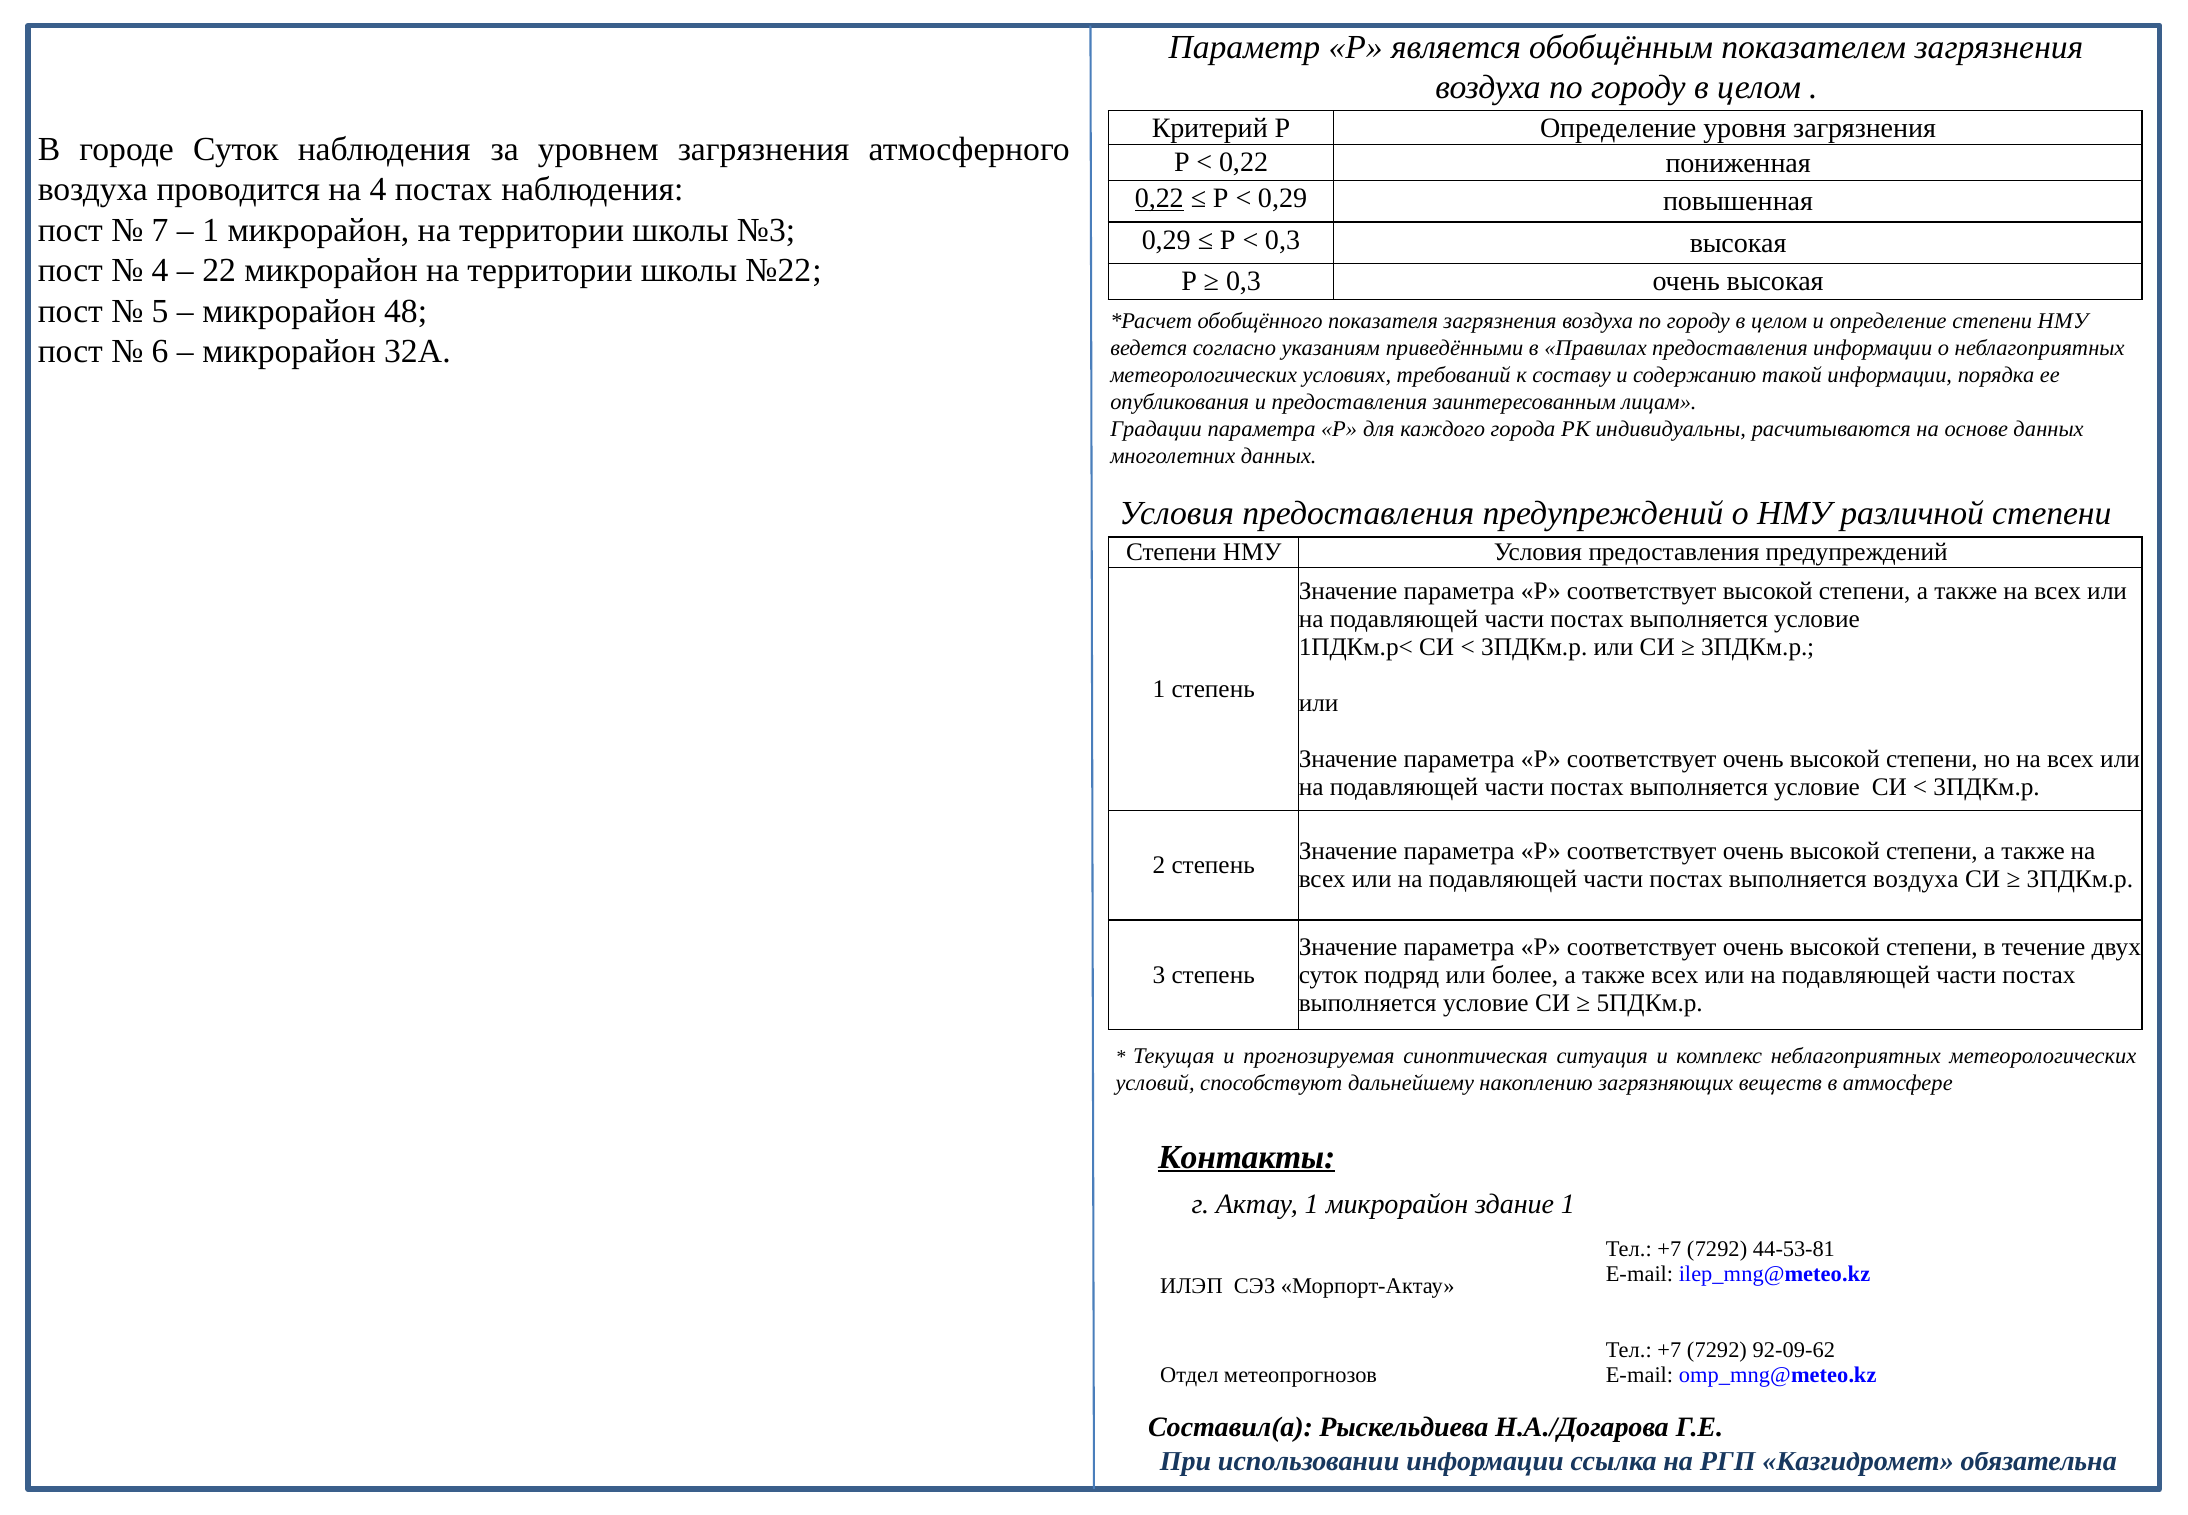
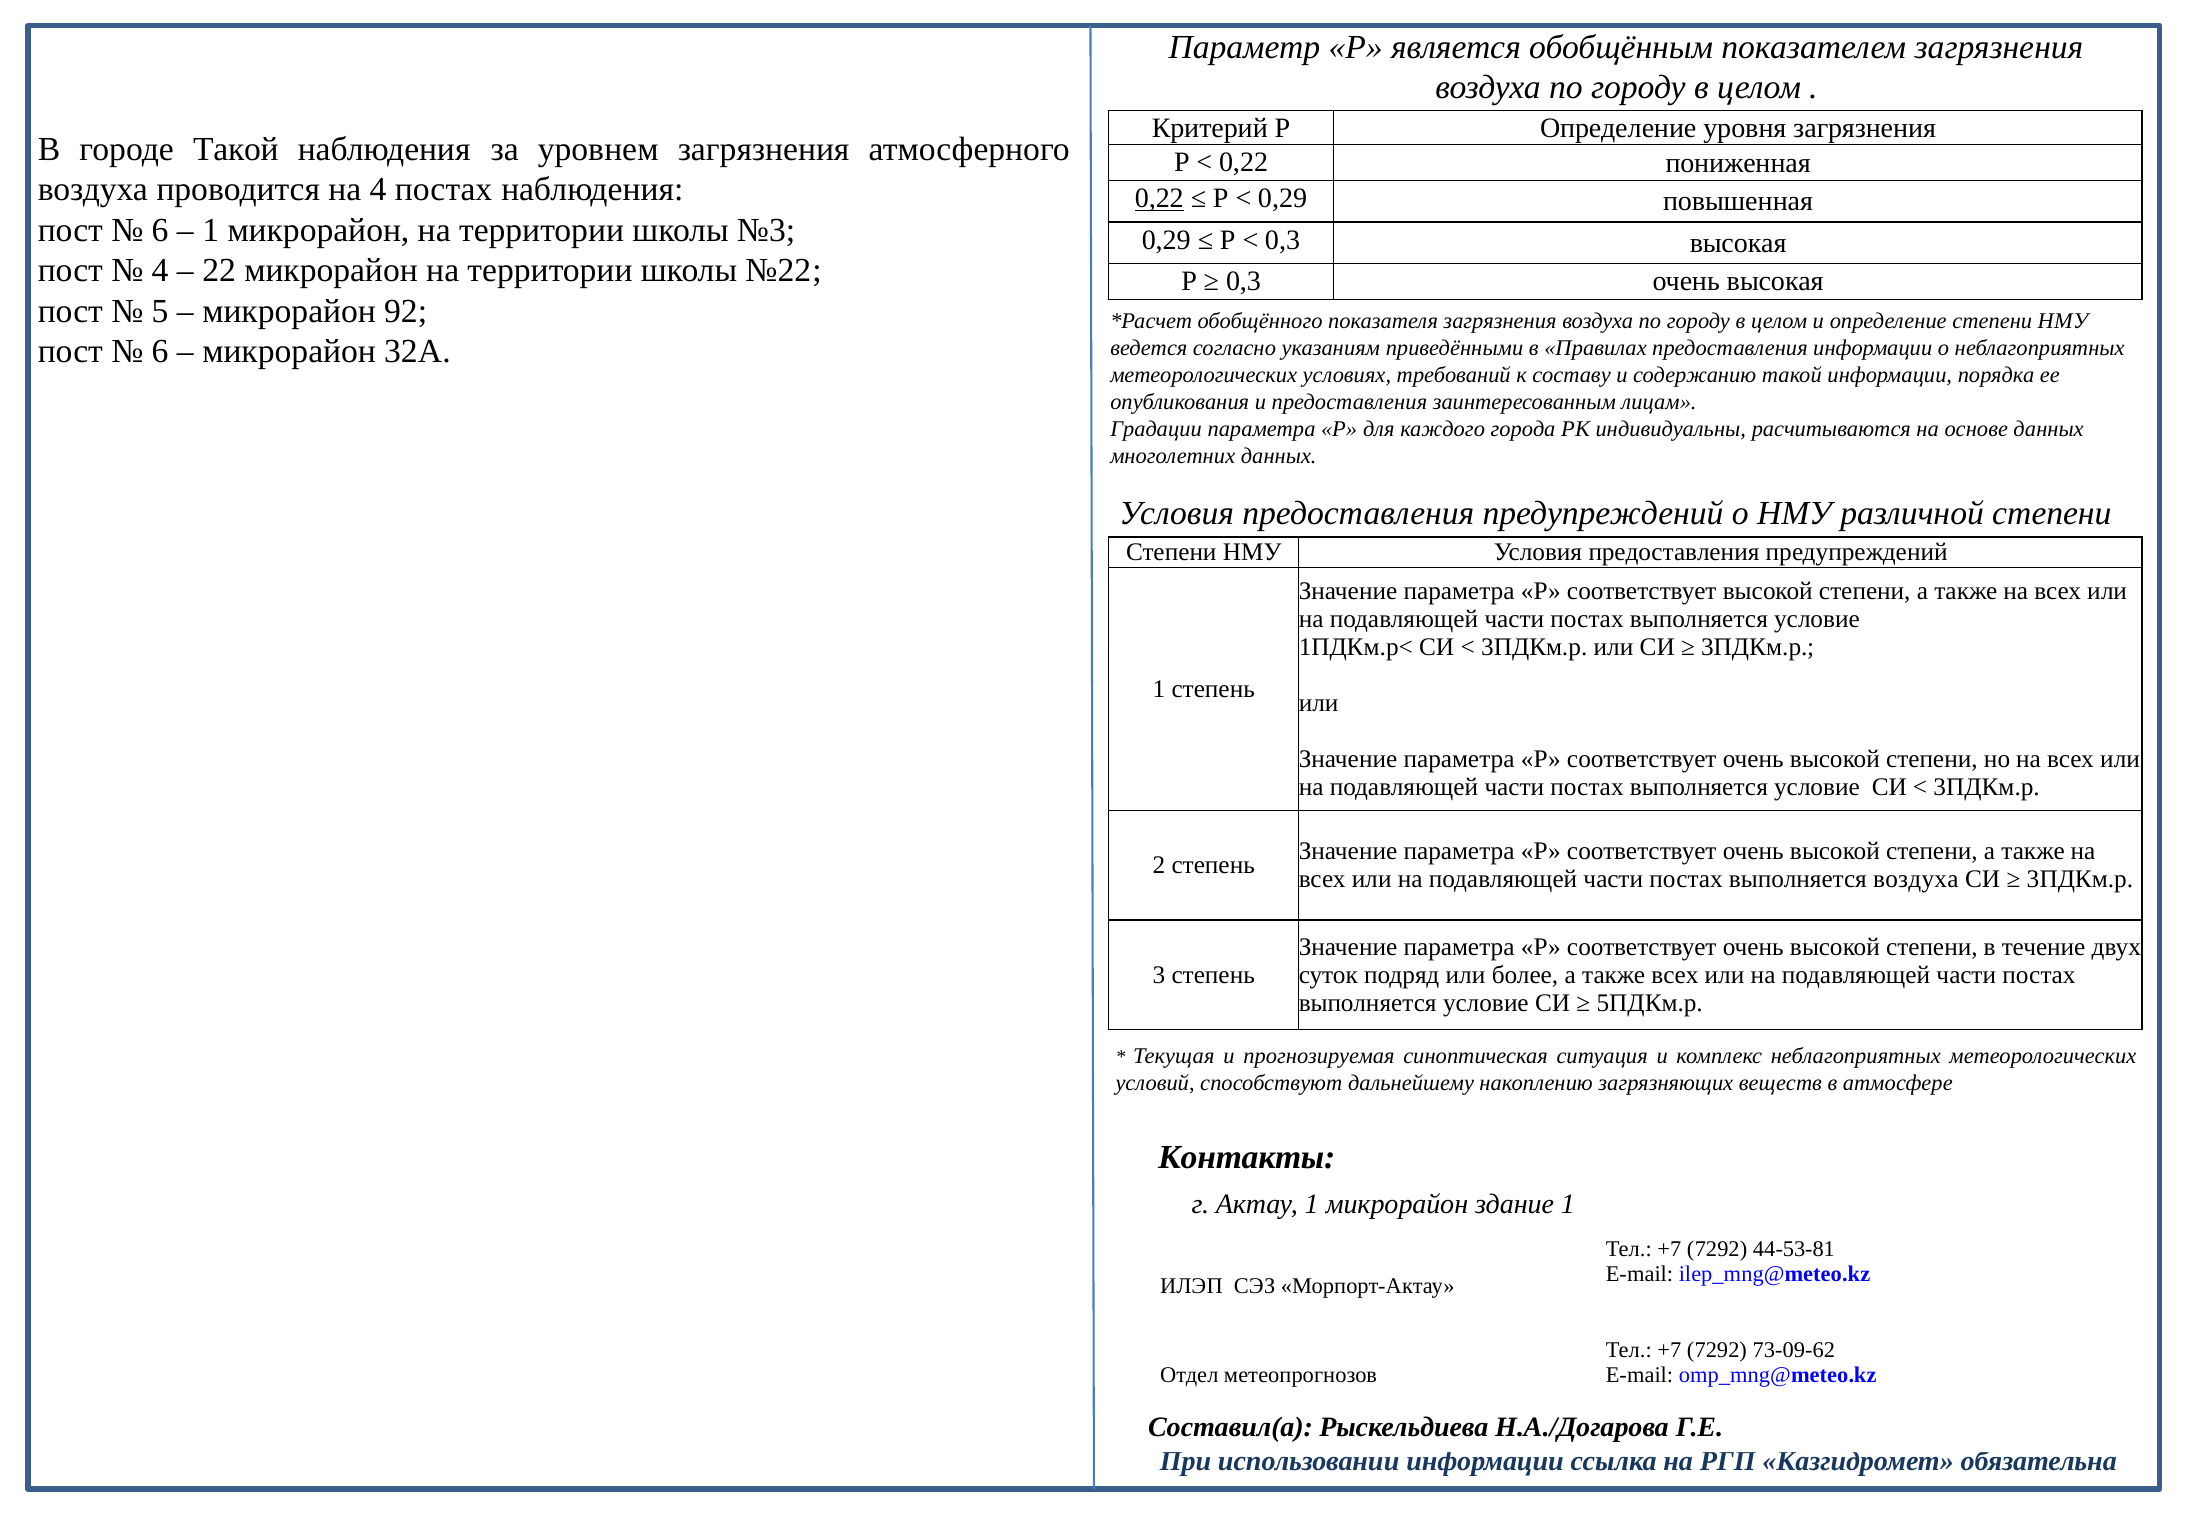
городе Суток: Суток -> Такой
7 at (160, 230): 7 -> 6
48: 48 -> 92
Контакты underline: present -> none
92-09-62: 92-09-62 -> 73-09-62
